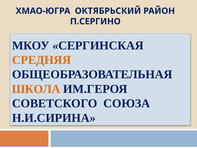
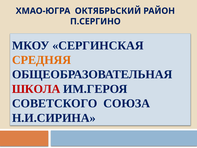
ШКОЛА colour: orange -> red
